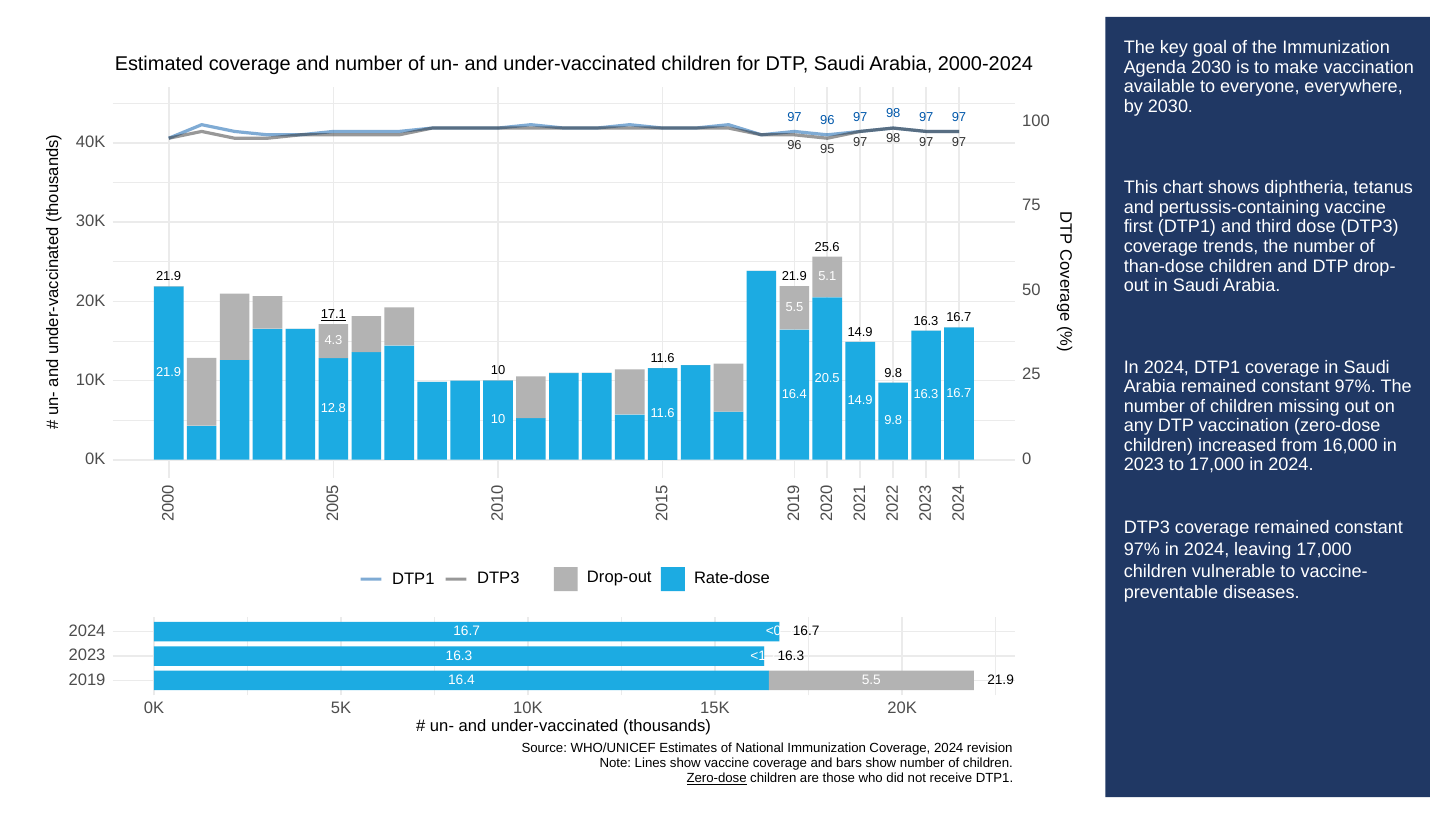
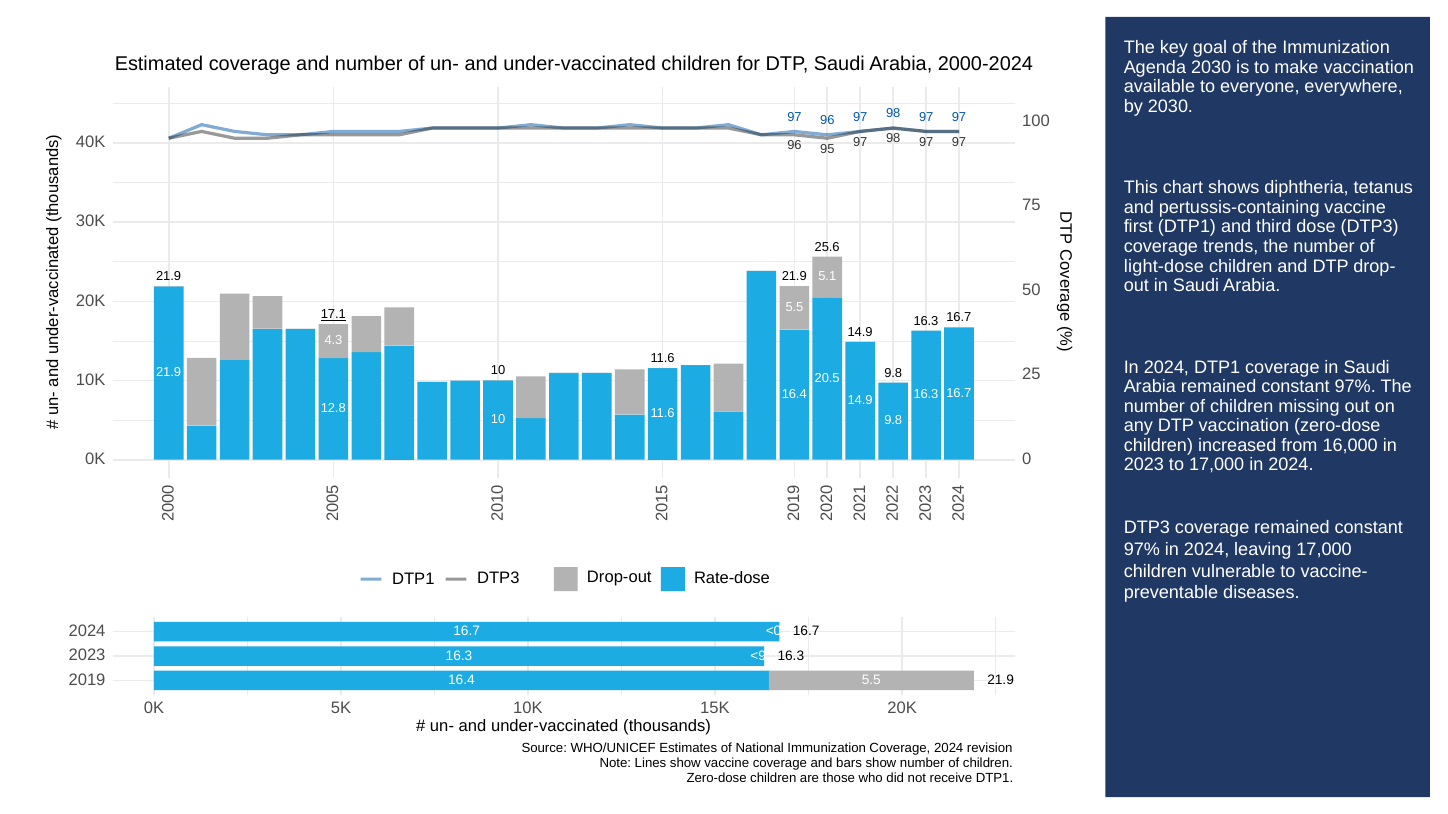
than-dose: than-dose -> light-dose
<1.7: <1.7 -> <9.5
Zero-dose at (717, 779) underline: present -> none
